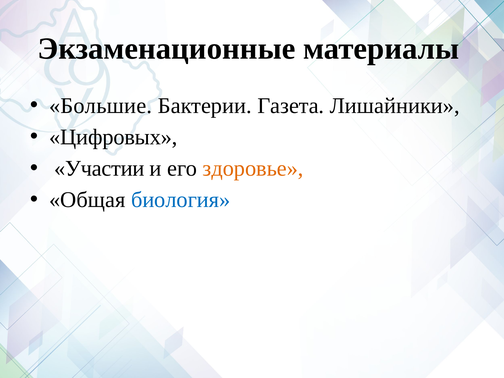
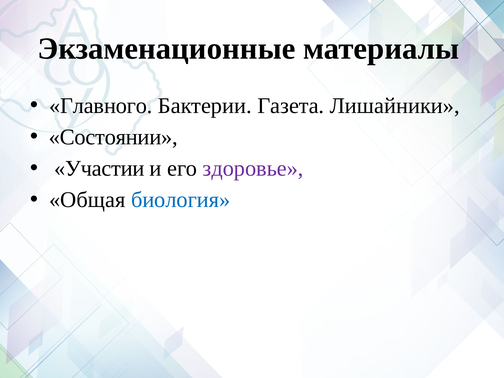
Большие: Большие -> Главного
Цифровых: Цифровых -> Состоянии
здоровье colour: orange -> purple
